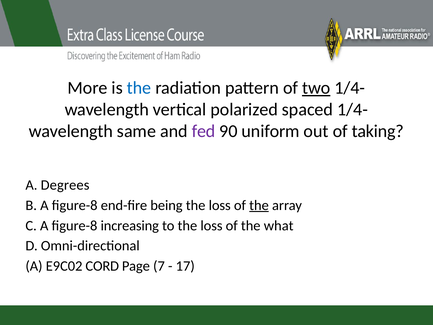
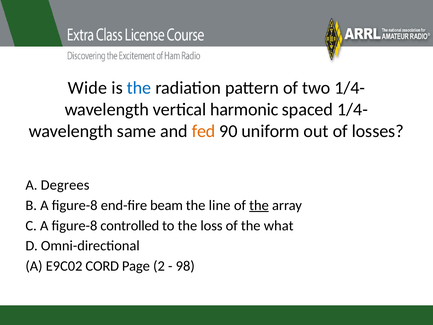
More: More -> Wide
two underline: present -> none
polarized: polarized -> harmonic
fed colour: purple -> orange
taking: taking -> losses
being: being -> beam
loss at (220, 205): loss -> line
increasing: increasing -> controlled
7: 7 -> 2
17: 17 -> 98
